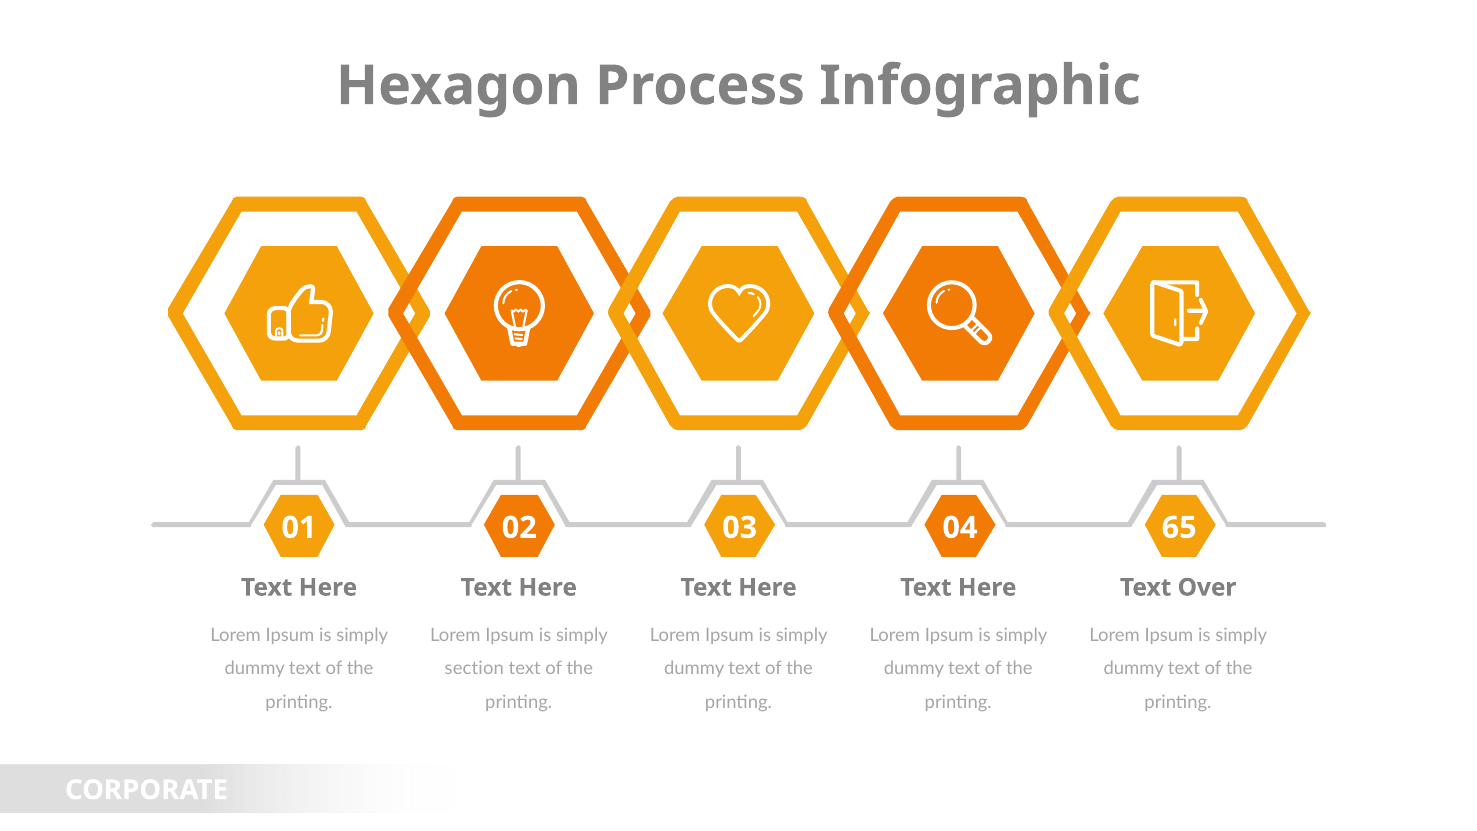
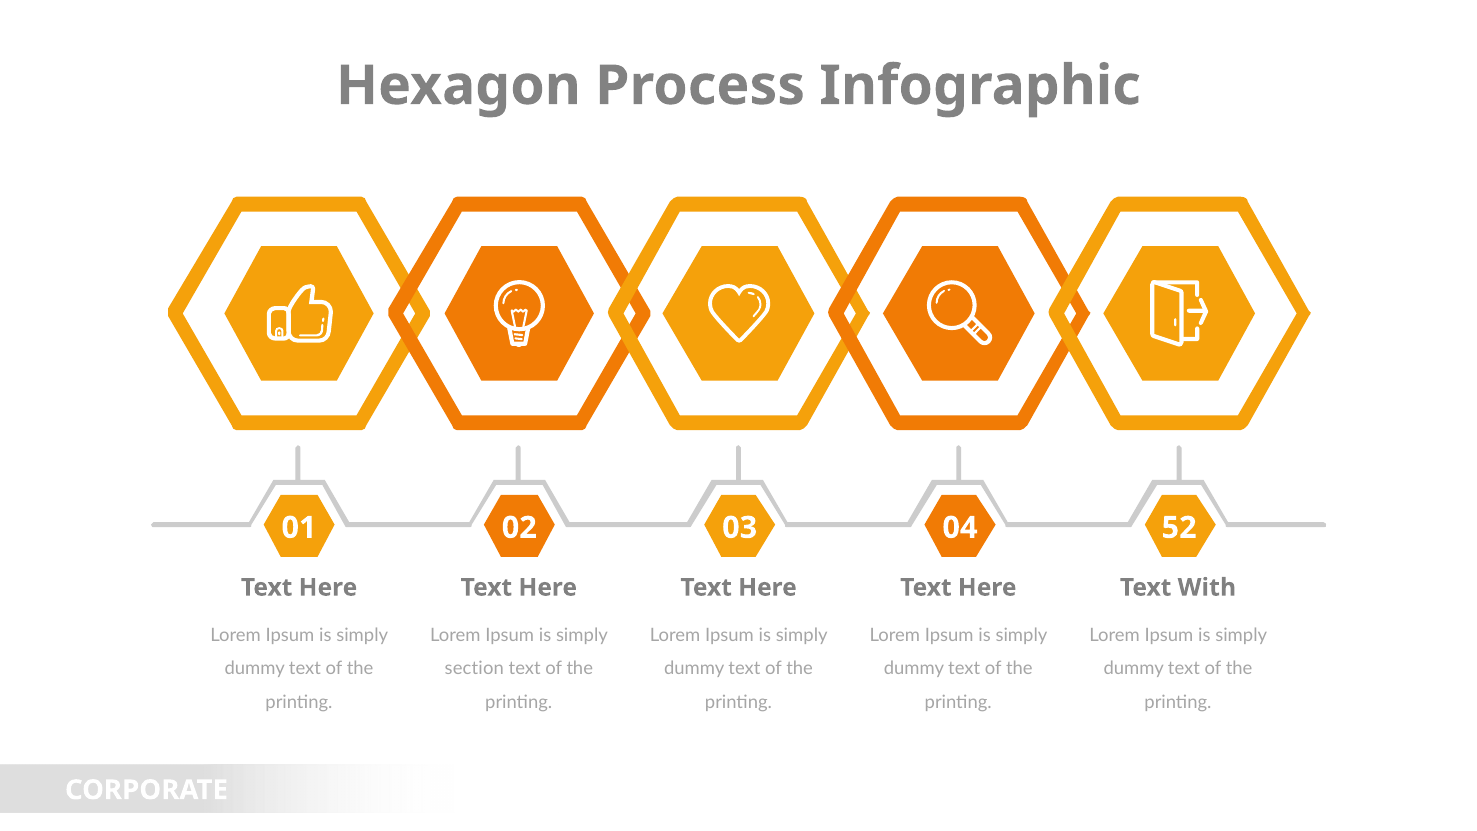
65: 65 -> 52
Over: Over -> With
